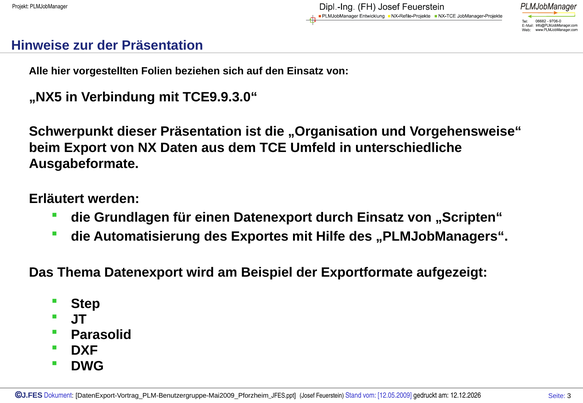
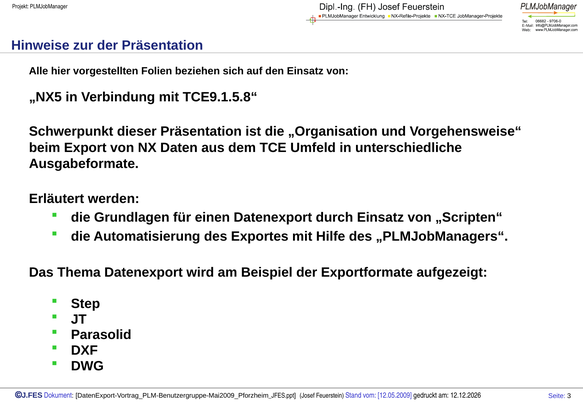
TCE9.9.3.0“: TCE9.9.3.0“ -> TCE9.1.5.8“
